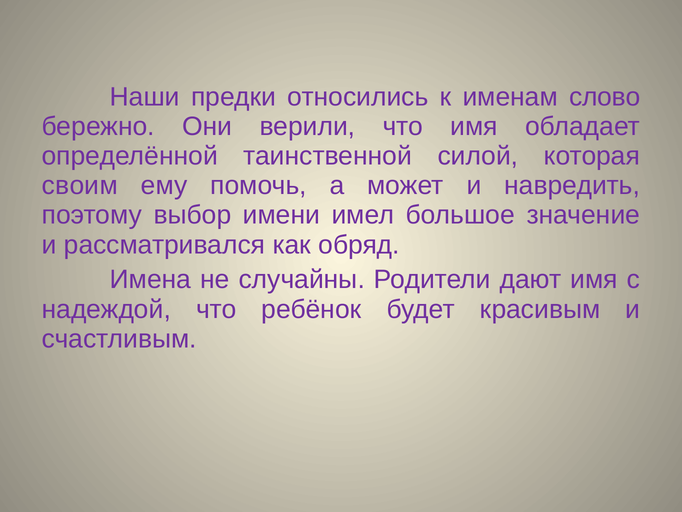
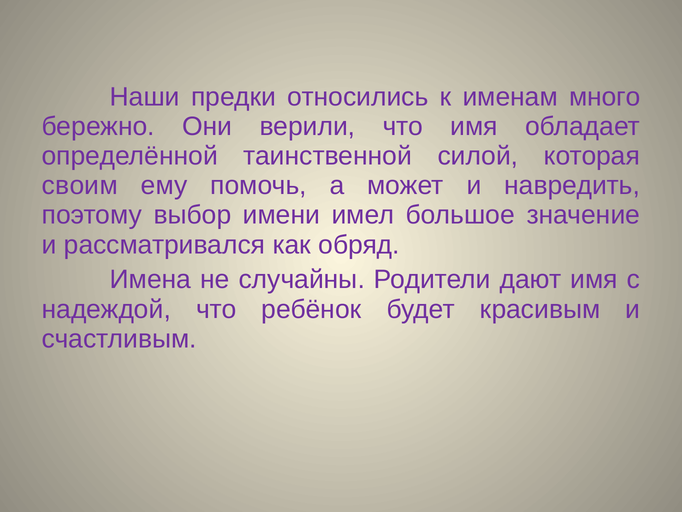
слово: слово -> много
